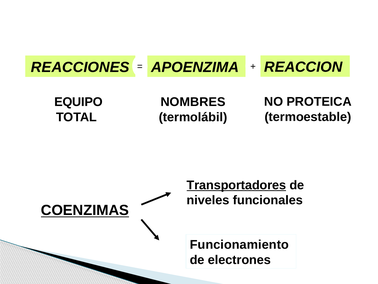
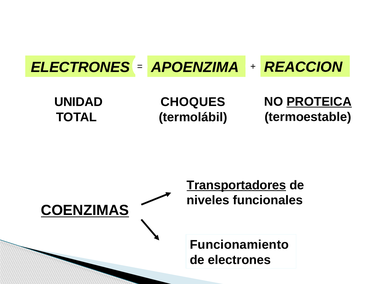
REACCIONES at (80, 67): REACCIONES -> ELECTRONES
PROTEICA underline: none -> present
EQUIPO: EQUIPO -> UNIDAD
NOMBRES: NOMBRES -> CHOQUES
